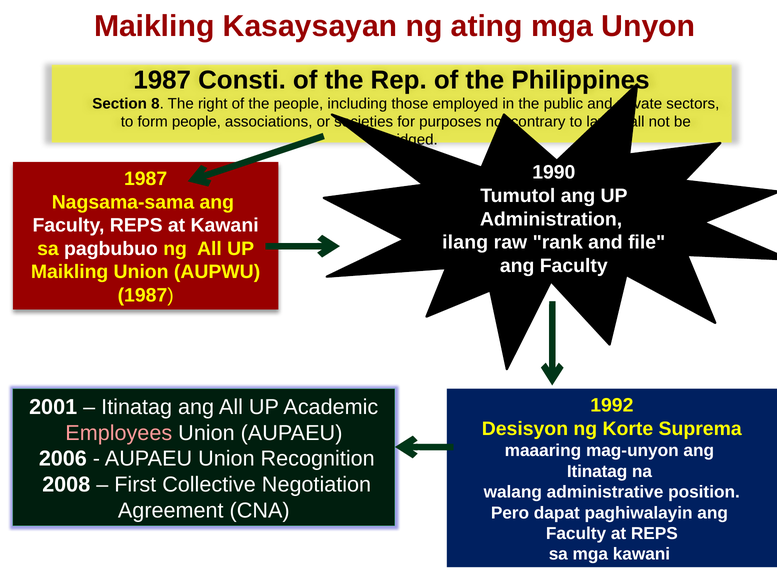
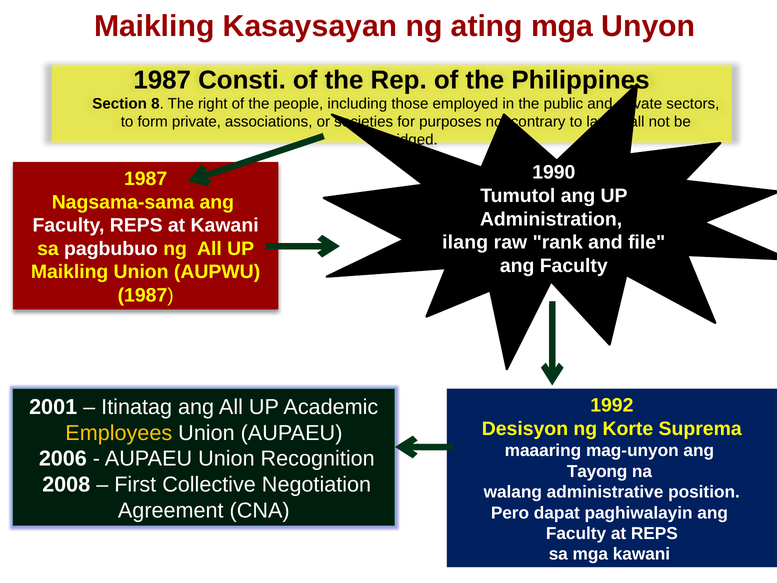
form people: people -> private
Employees colour: pink -> yellow
Itinatag at (597, 471): Itinatag -> Tayong
